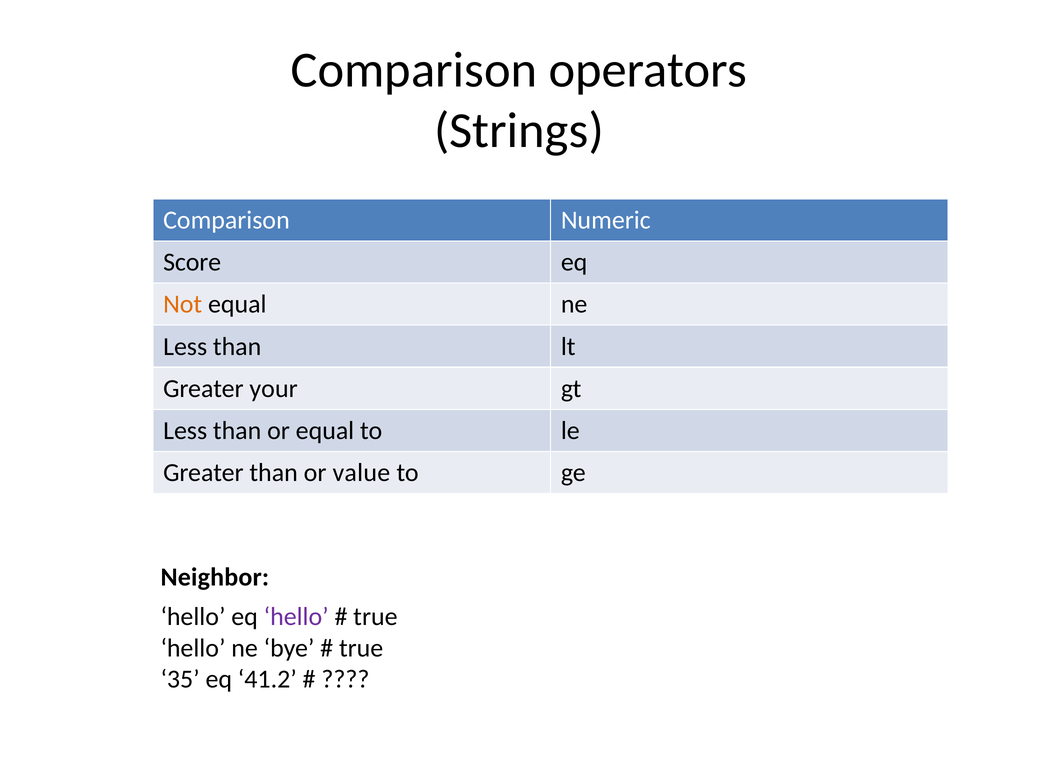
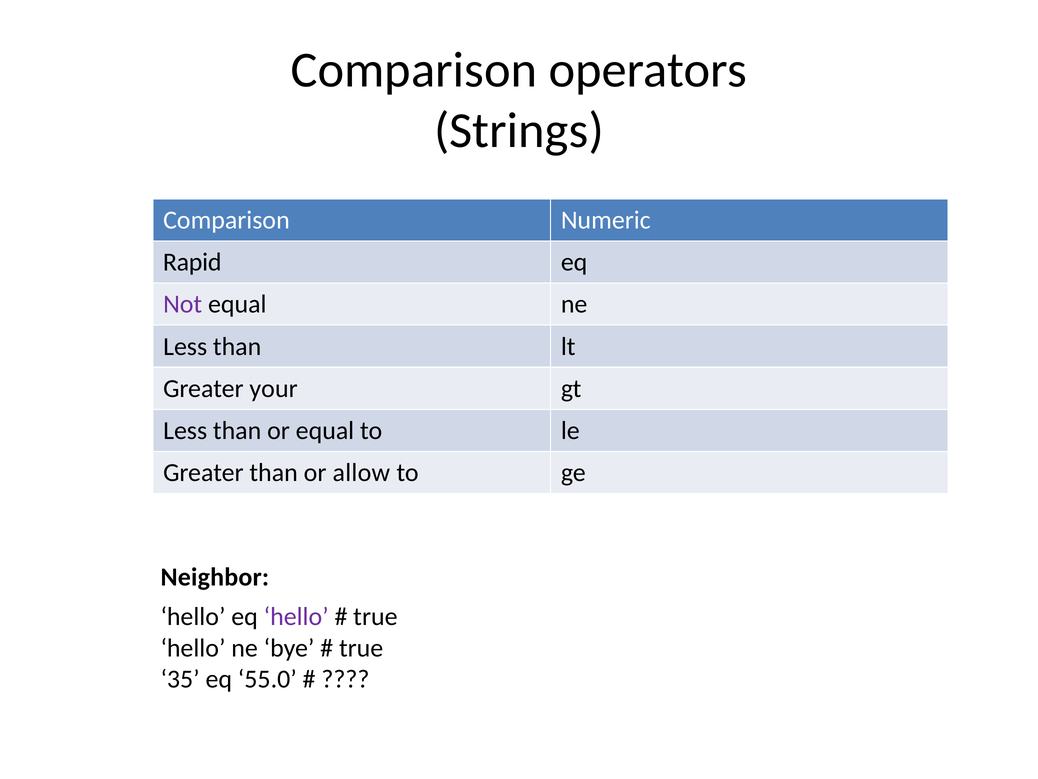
Score: Score -> Rapid
Not colour: orange -> purple
value: value -> allow
41.2: 41.2 -> 55.0
